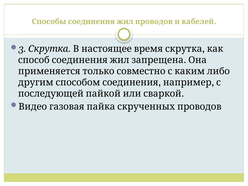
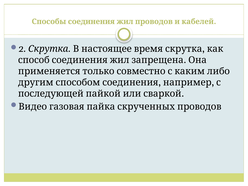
3: 3 -> 2
